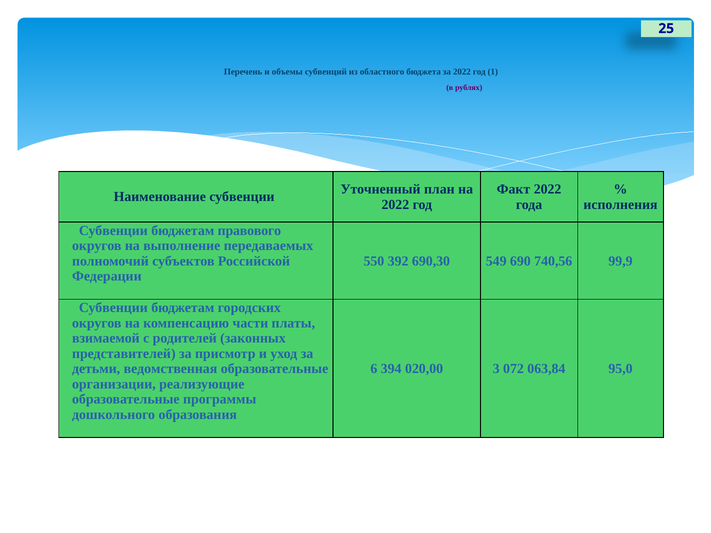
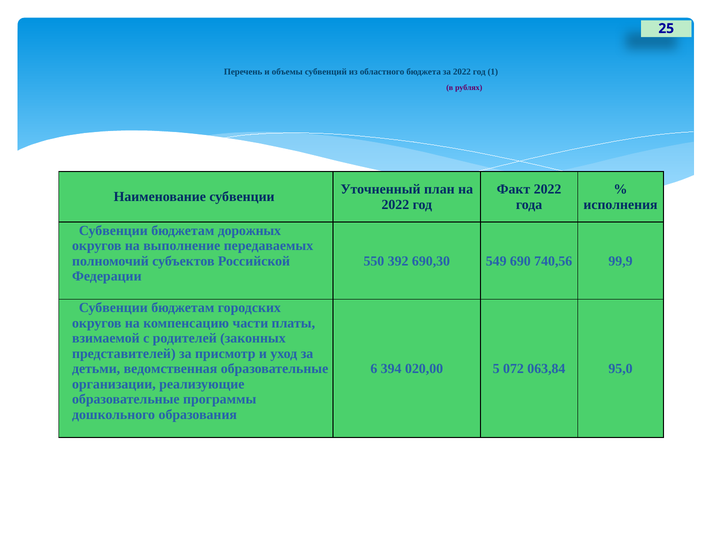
правового: правового -> дорожных
3: 3 -> 5
